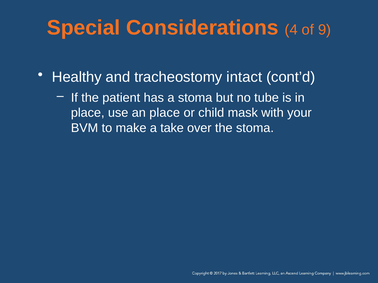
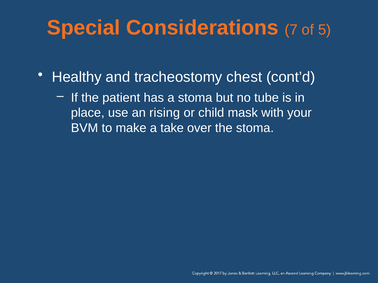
4: 4 -> 7
9: 9 -> 5
intact: intact -> chest
an place: place -> rising
